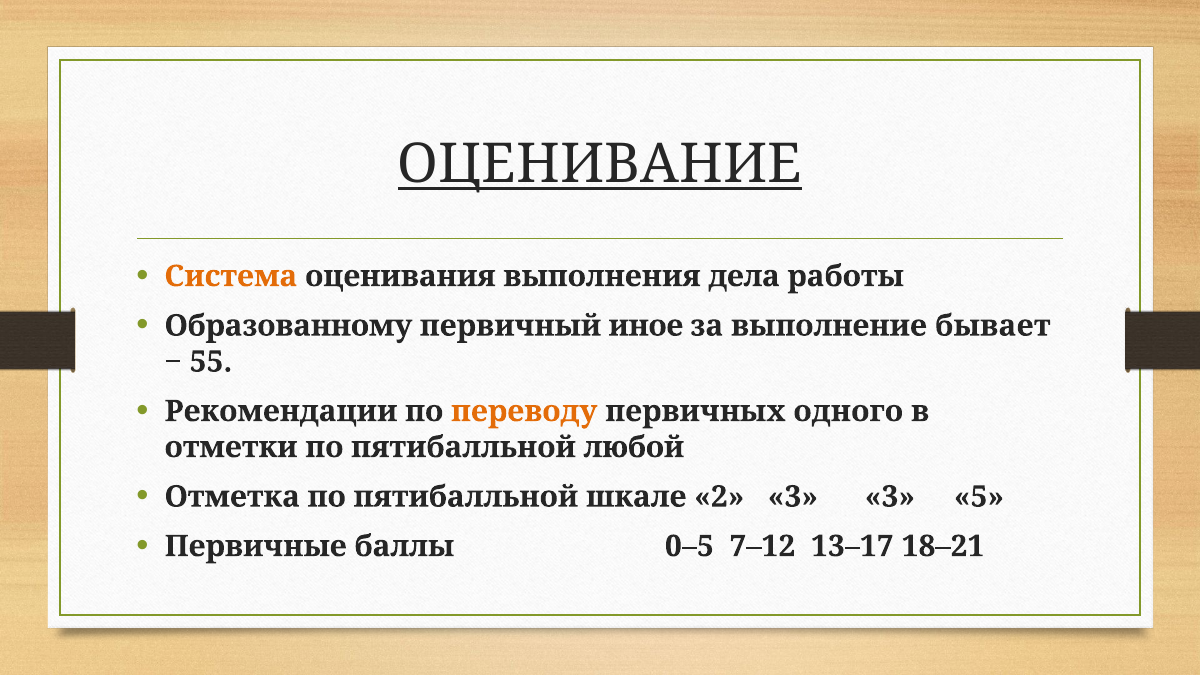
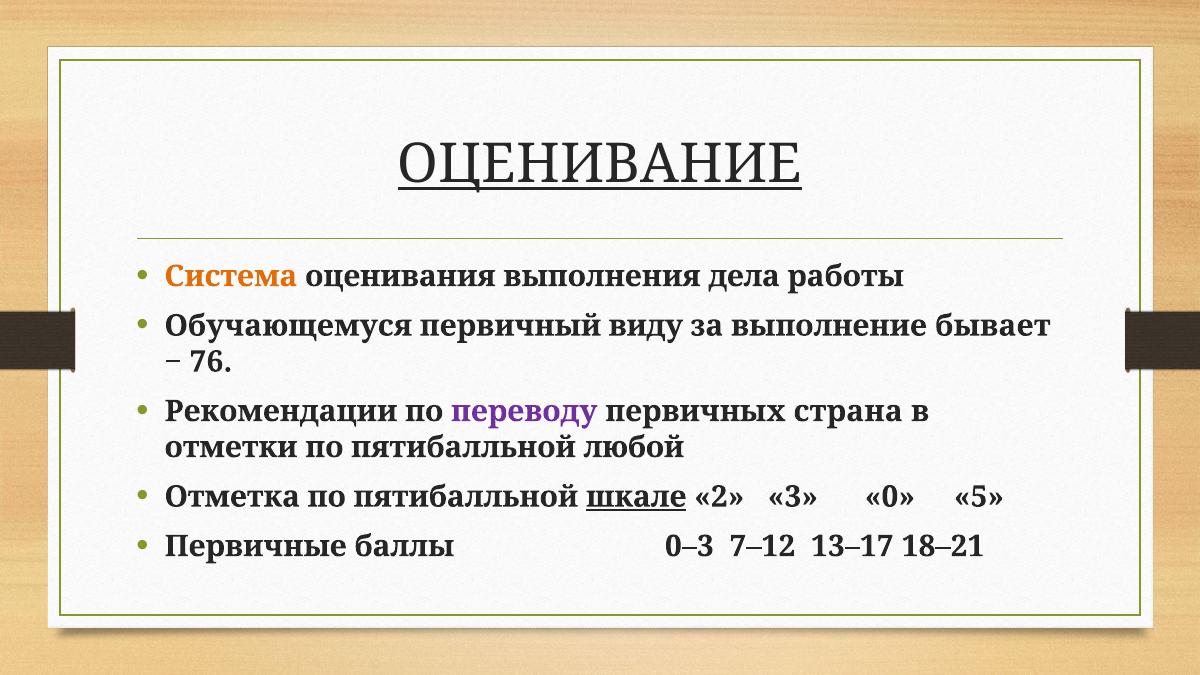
Образованному: Образованному -> Обучающемуся
иное: иное -> виду
55: 55 -> 76
переводу colour: orange -> purple
одного: одного -> страна
шкале underline: none -> present
3 3: 3 -> 0
0–5: 0–5 -> 0–3
